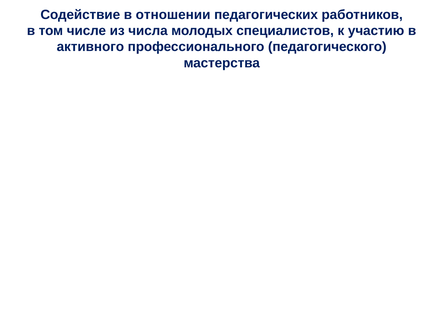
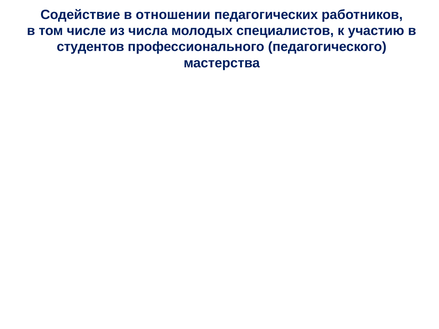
активного: активного -> студентов
